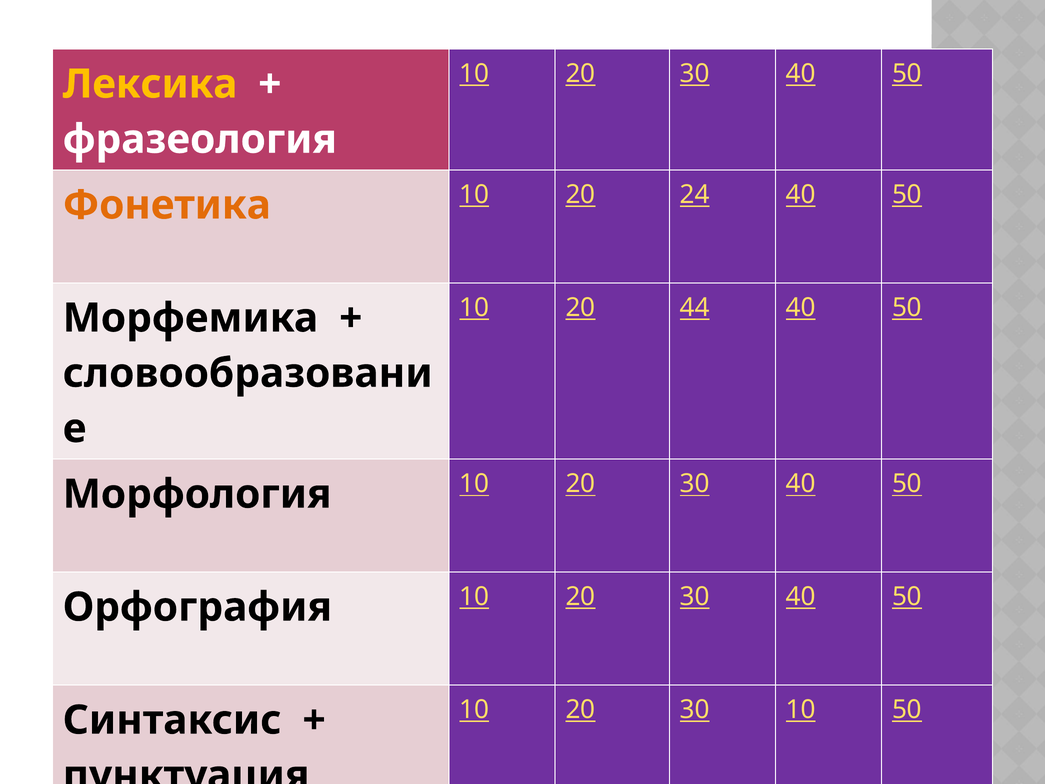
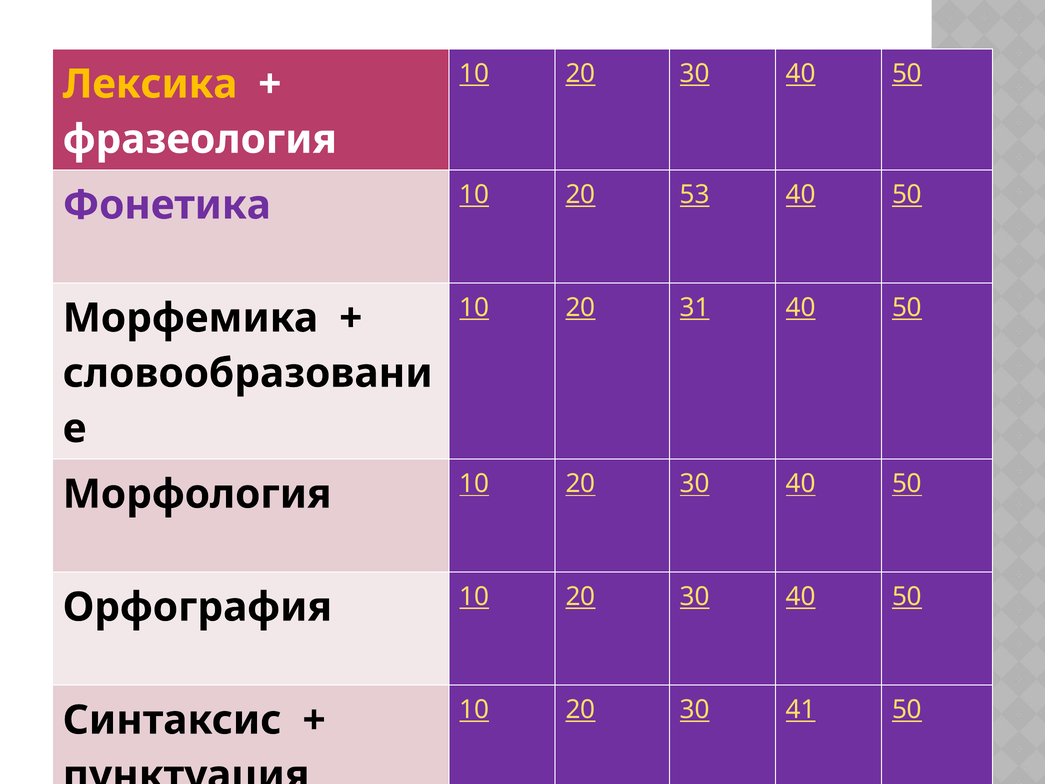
Фонетика colour: orange -> purple
24: 24 -> 53
44: 44 -> 31
30 10: 10 -> 41
